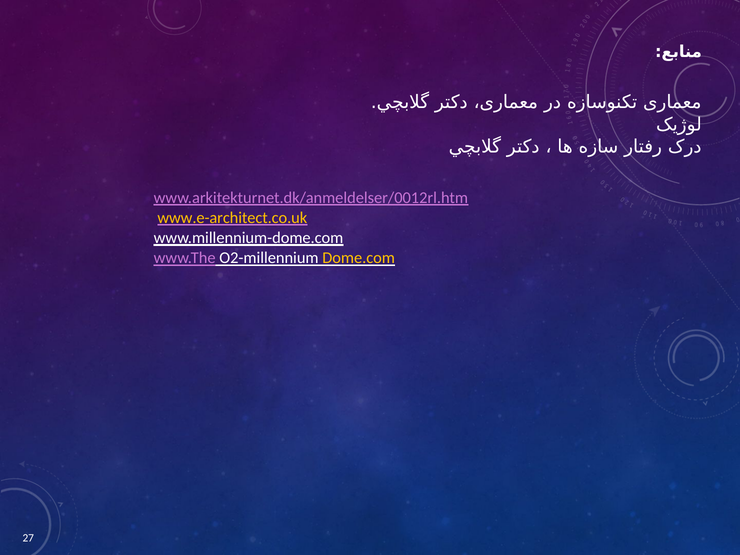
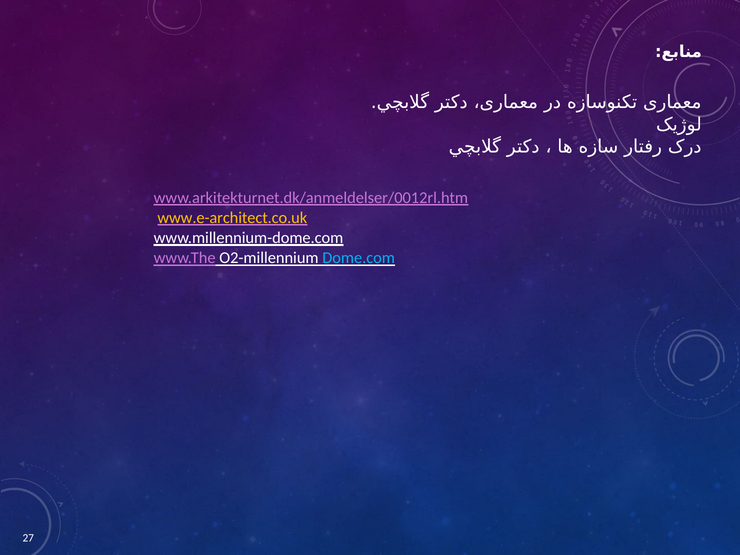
Dome.com colour: yellow -> light blue
